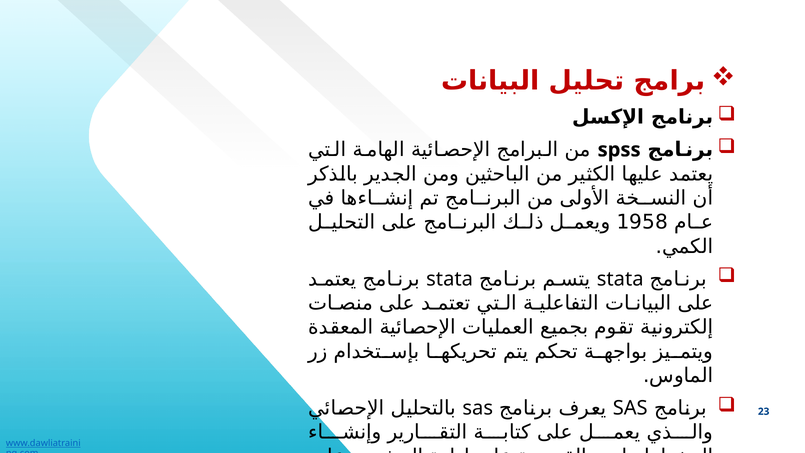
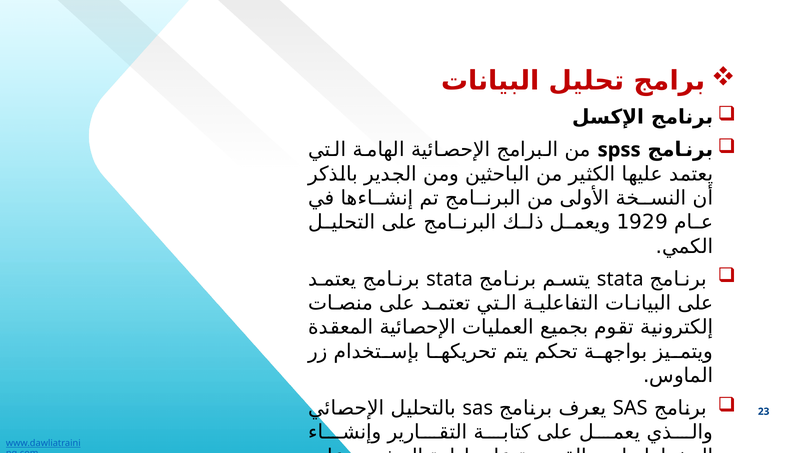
1958: 1958 -> 1929
